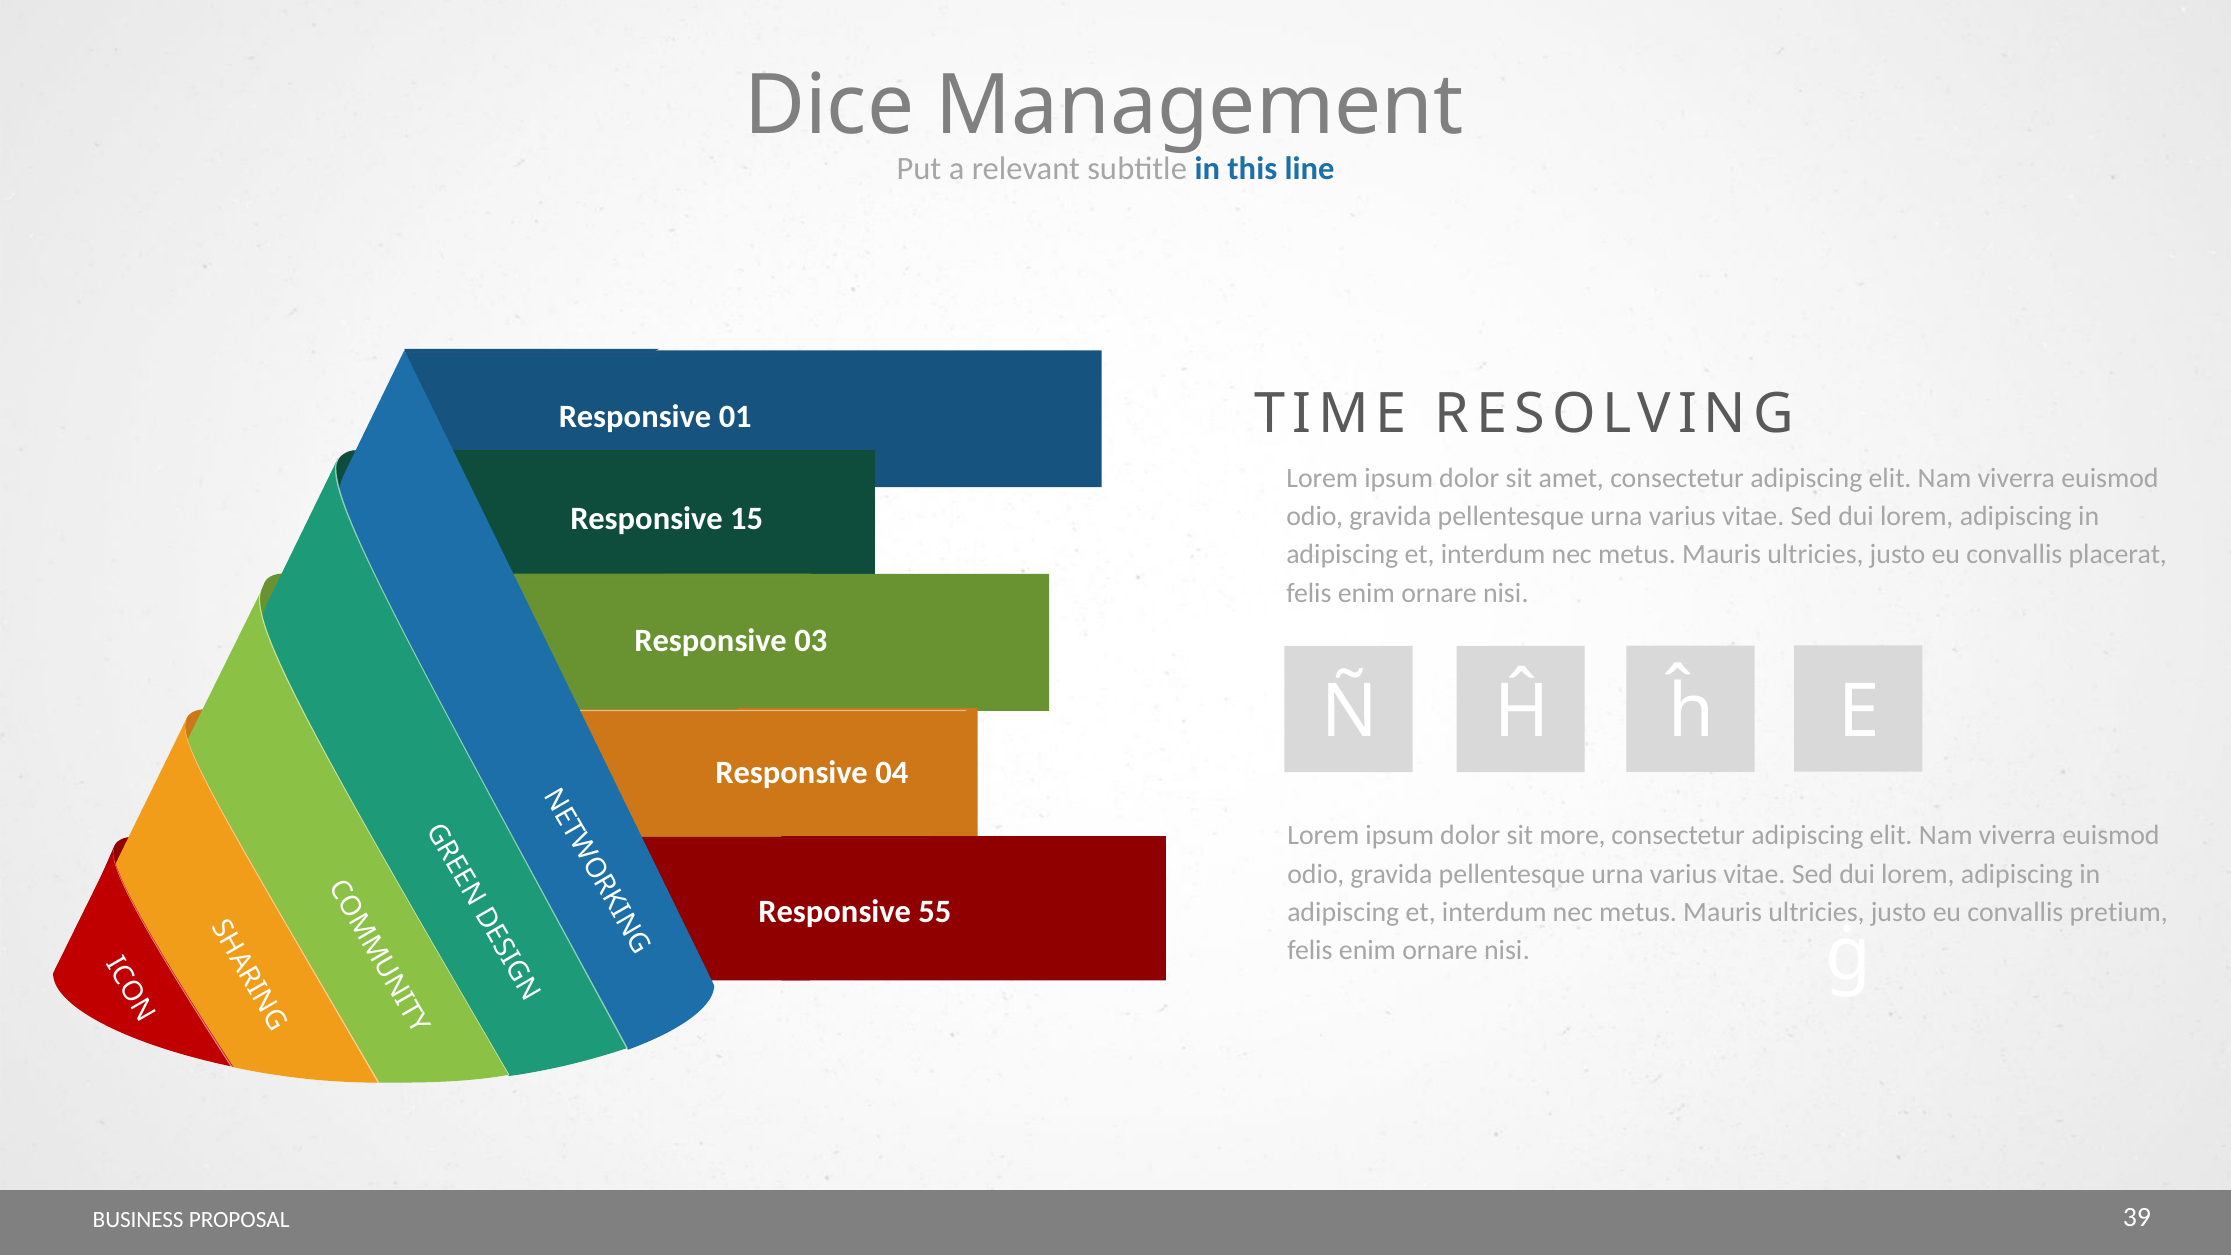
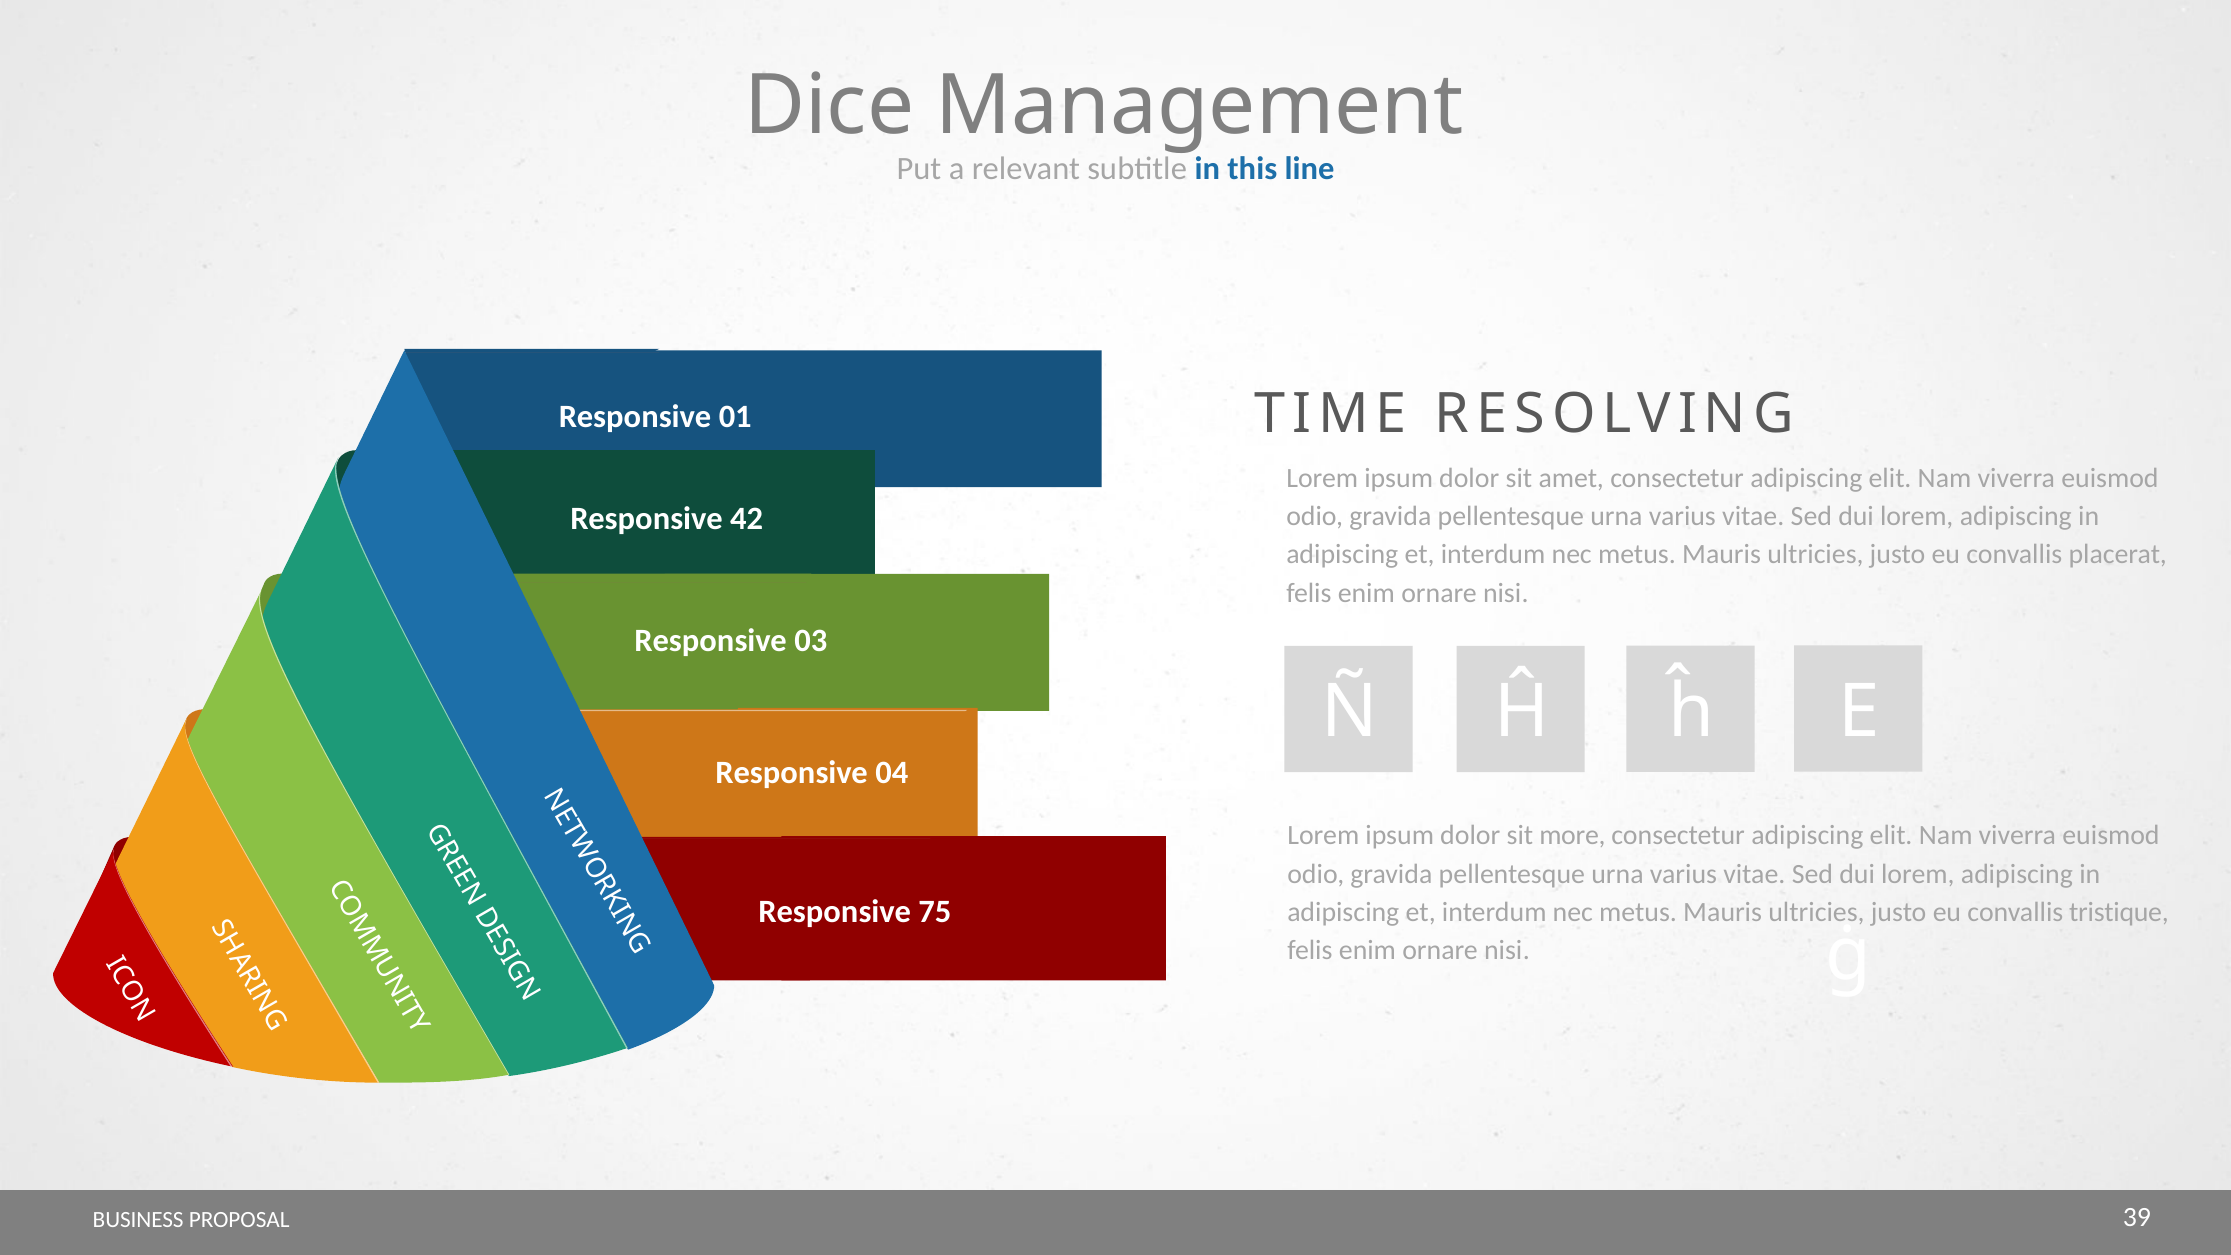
15: 15 -> 42
55: 55 -> 75
pretium: pretium -> tristique
